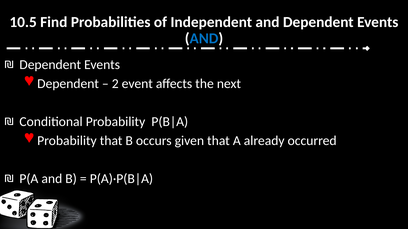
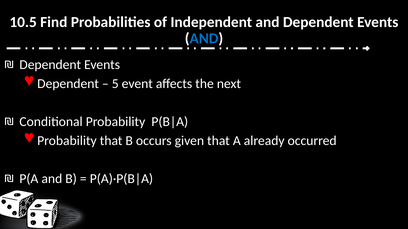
2: 2 -> 5
